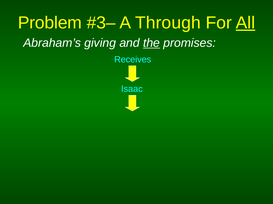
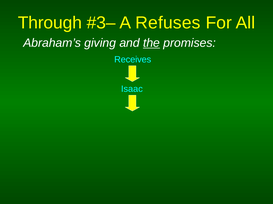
Problem: Problem -> Through
Through: Through -> Refuses
All underline: present -> none
